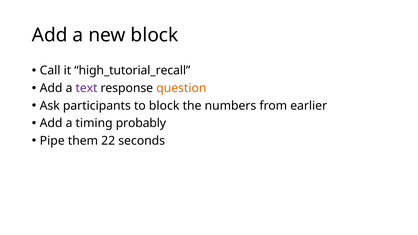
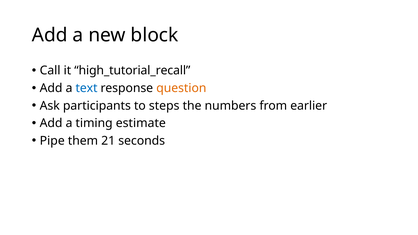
text colour: purple -> blue
to block: block -> steps
probably: probably -> estimate
22: 22 -> 21
